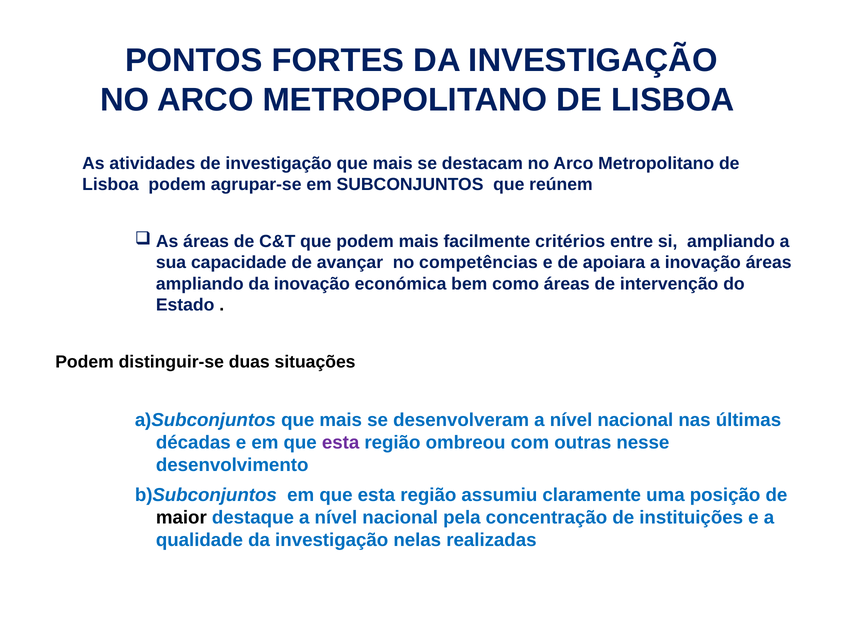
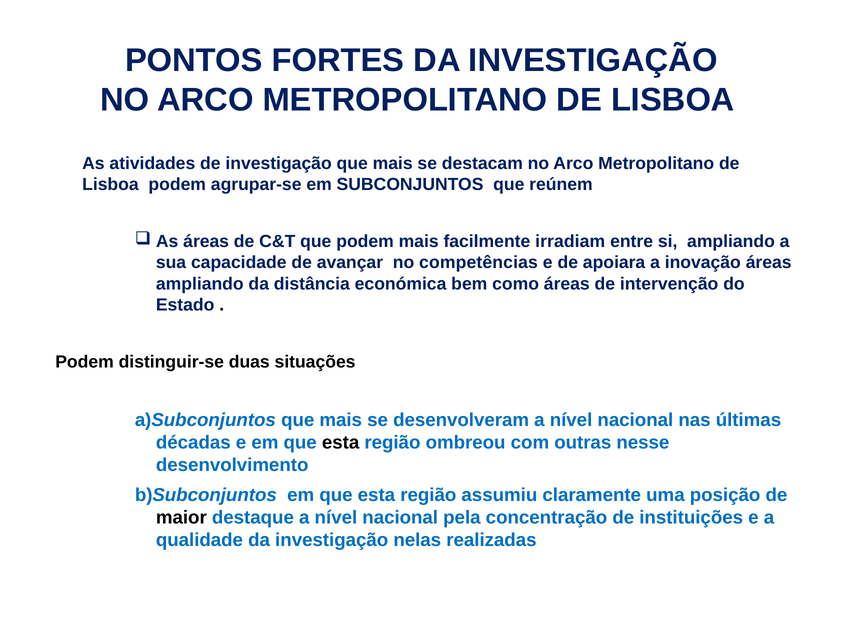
critérios: critérios -> irradiam
da inovação: inovação -> distância
esta at (341, 443) colour: purple -> black
